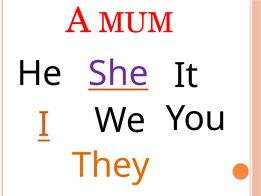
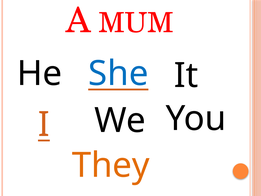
She colour: purple -> blue
